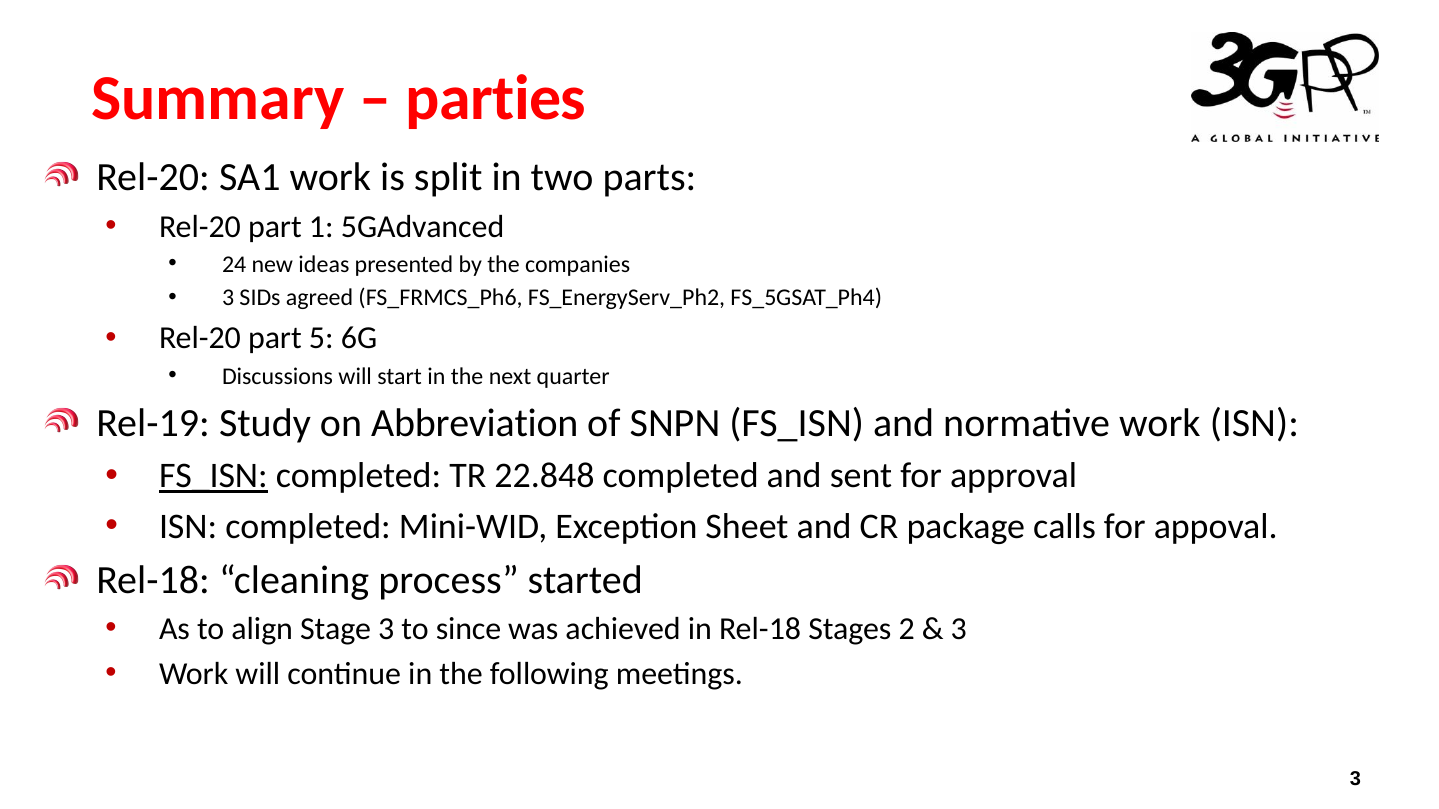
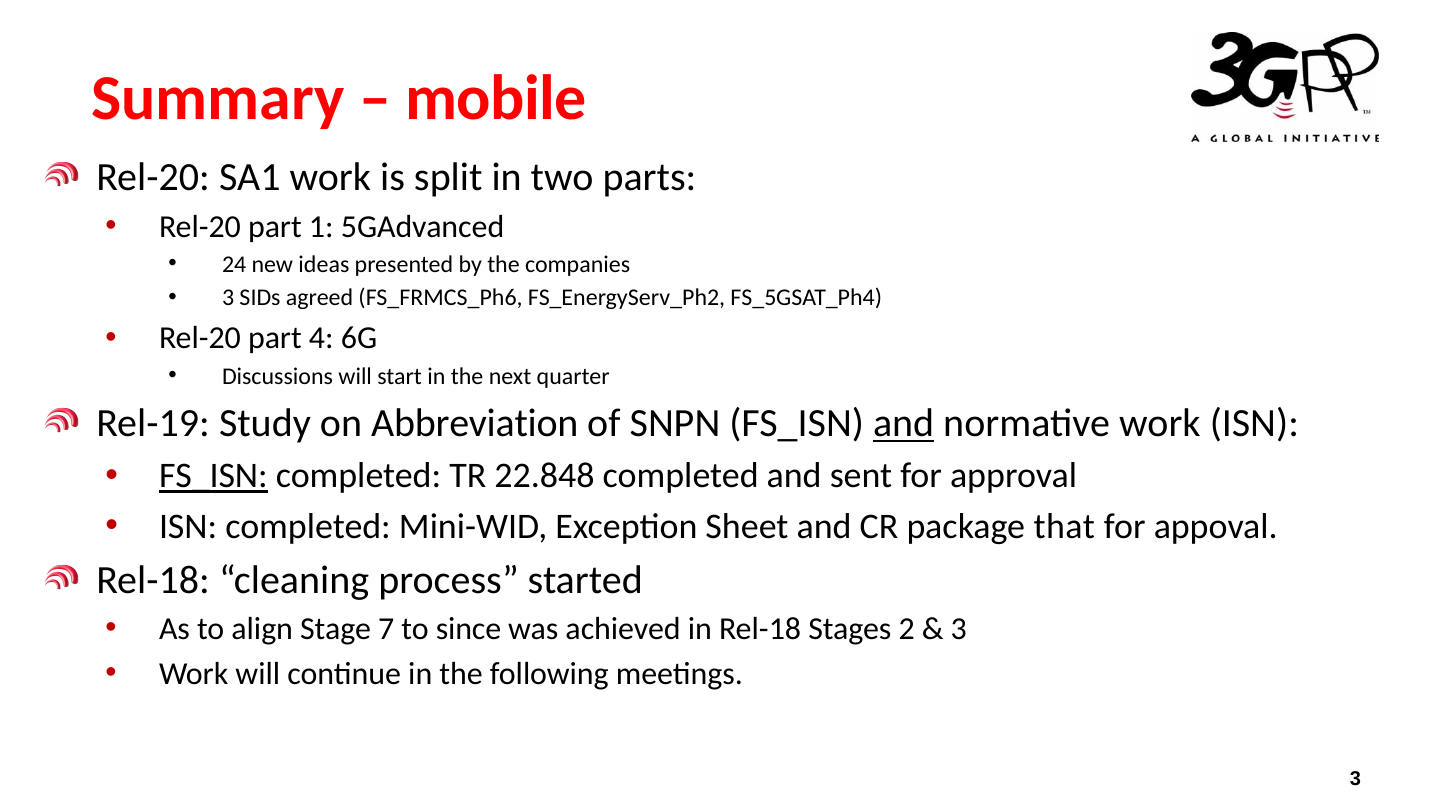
parties: parties -> mobile
5: 5 -> 4
and at (904, 424) underline: none -> present
calls: calls -> that
Stage 3: 3 -> 7
